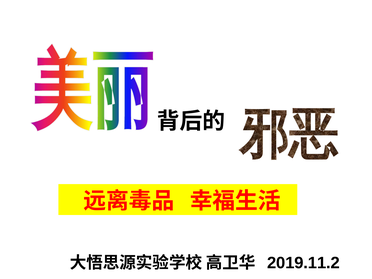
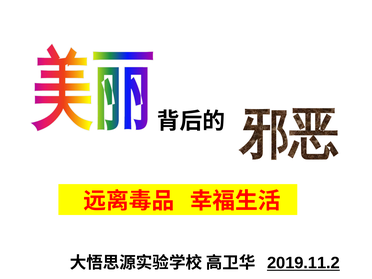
2019.11.2 underline: none -> present
